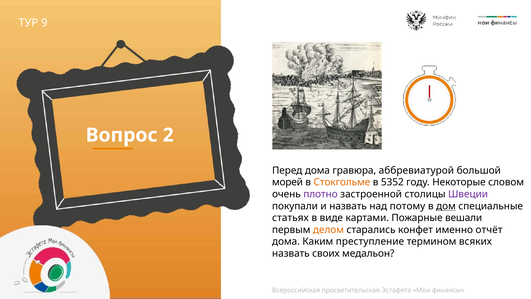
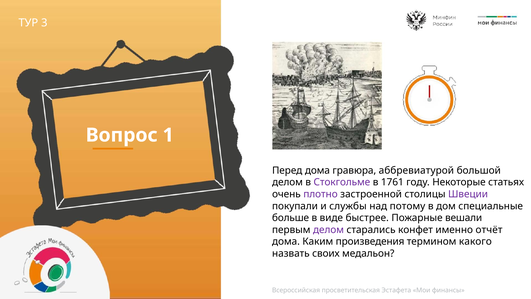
9: 9 -> 3
2: 2 -> 1
морей at (287, 182): морей -> делом
Стокгольме colour: orange -> purple
5352: 5352 -> 1761
словом: словом -> статьях
и назвать: назвать -> службы
дом underline: present -> none
статьях: статьях -> больше
картами: картами -> быстрее
делом at (328, 230) colour: orange -> purple
преступление: преступление -> произведения
всяких: всяких -> какого
